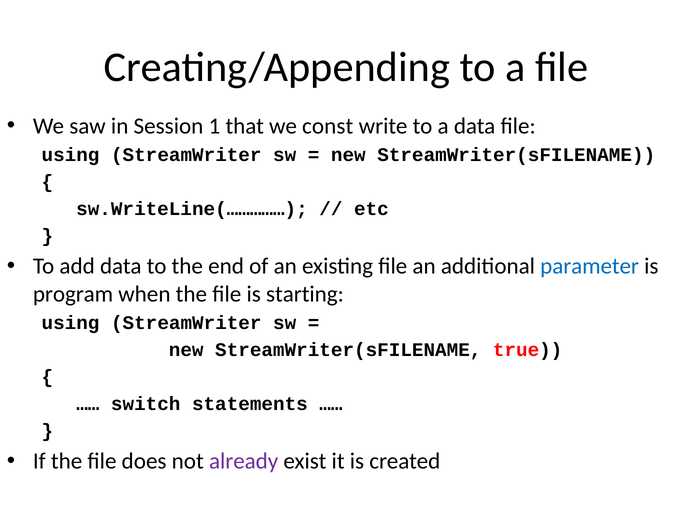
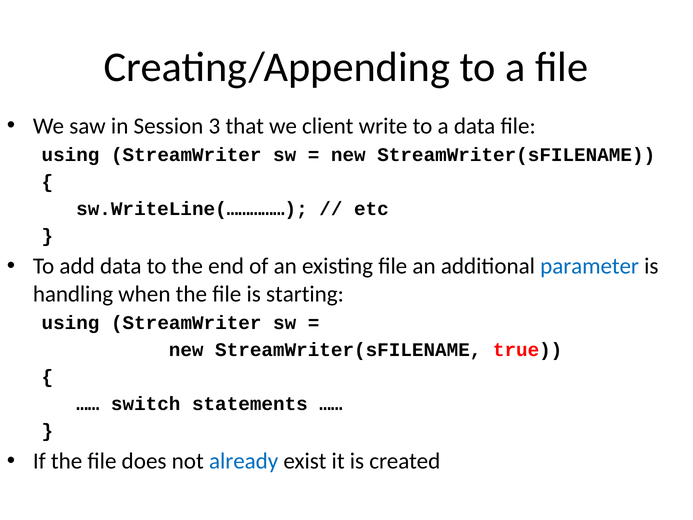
1: 1 -> 3
const: const -> client
program: program -> handling
already colour: purple -> blue
